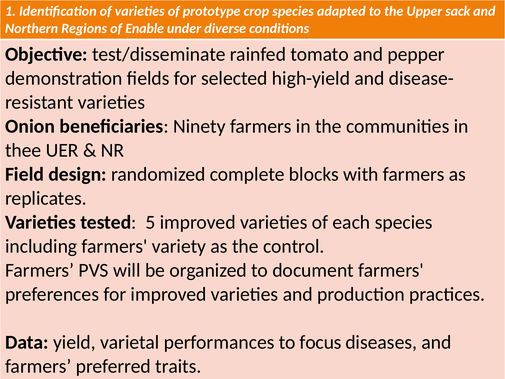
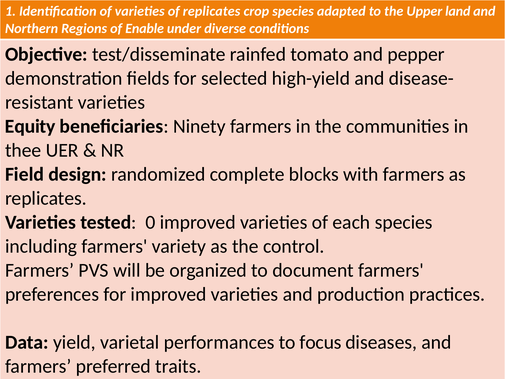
of prototype: prototype -> replicates
sack: sack -> land
Onion: Onion -> Equity
5: 5 -> 0
